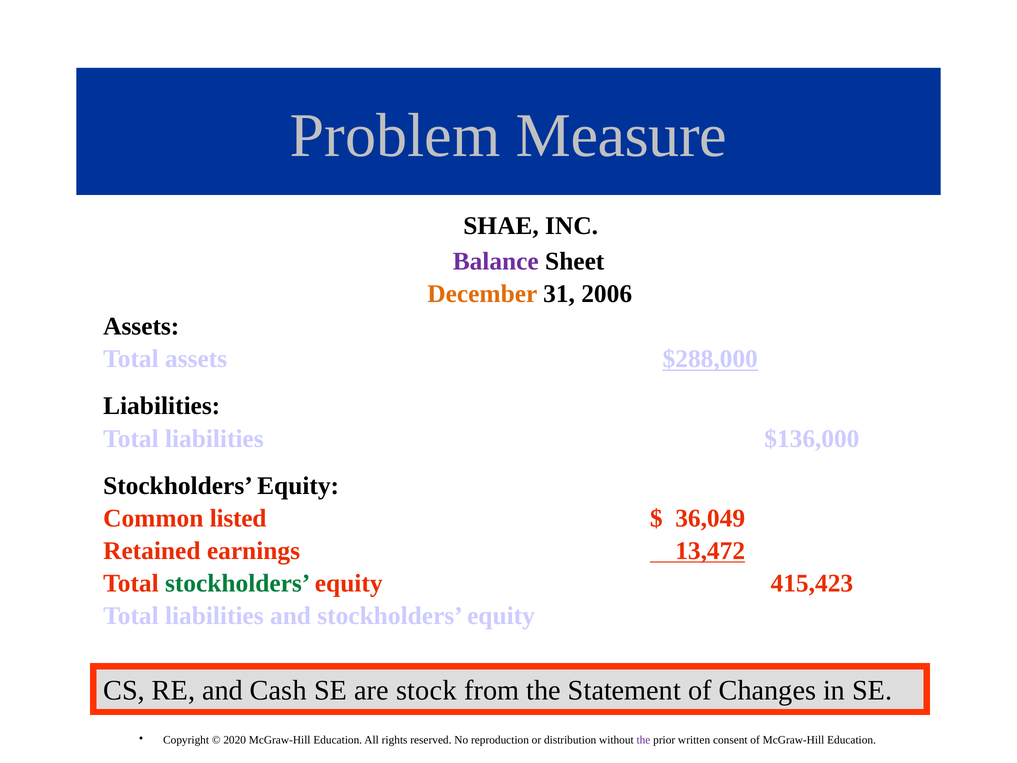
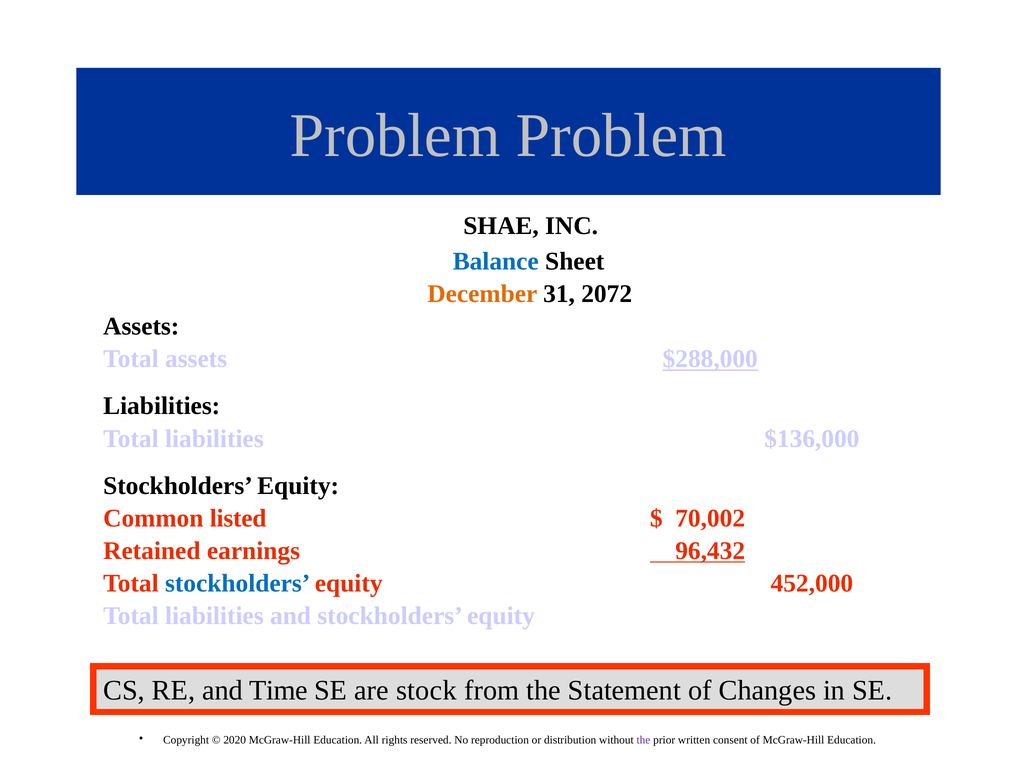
Problem Measure: Measure -> Problem
Balance colour: purple -> blue
2006: 2006 -> 2072
36,049: 36,049 -> 70,002
13,472: 13,472 -> 96,432
stockholders at (238, 583) colour: green -> blue
415,423: 415,423 -> 452,000
Cash: Cash -> Time
